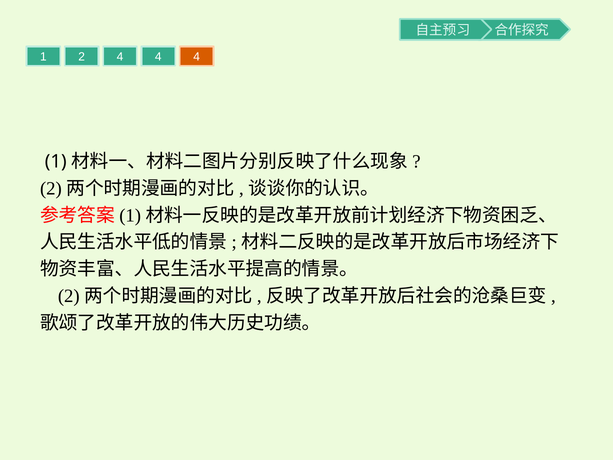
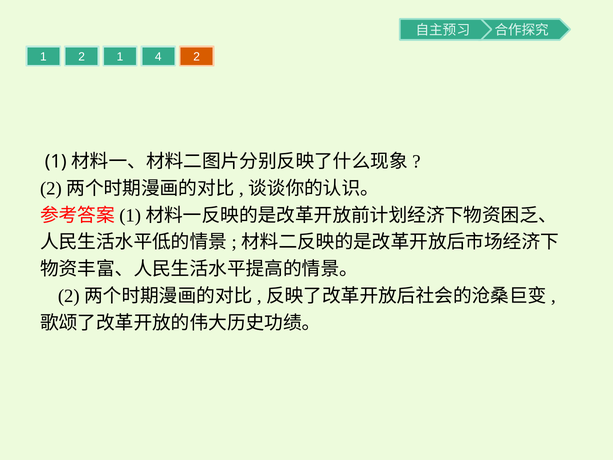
1 2 4: 4 -> 1
4 at (197, 57): 4 -> 2
